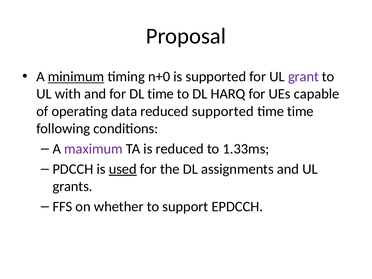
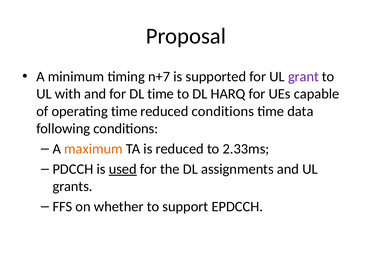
minimum underline: present -> none
n+0: n+0 -> n+7
operating data: data -> time
reduced supported: supported -> conditions
time time: time -> data
maximum colour: purple -> orange
1.33ms: 1.33ms -> 2.33ms
